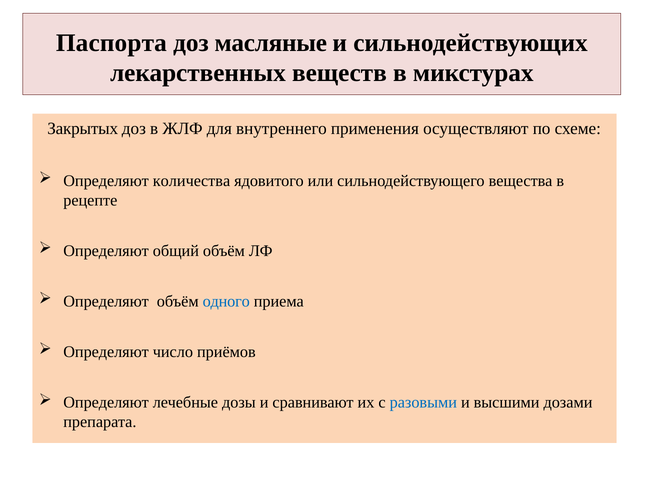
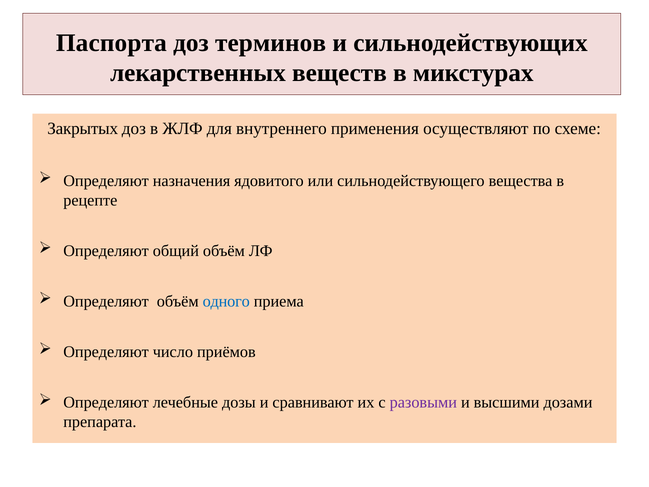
масляные: масляные -> терминов
количества: количества -> назначения
разовыми colour: blue -> purple
